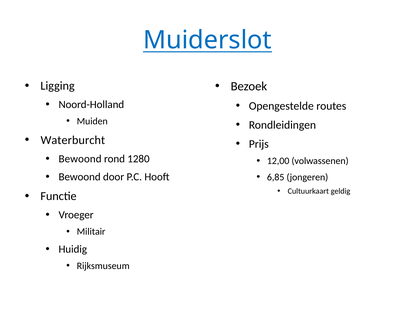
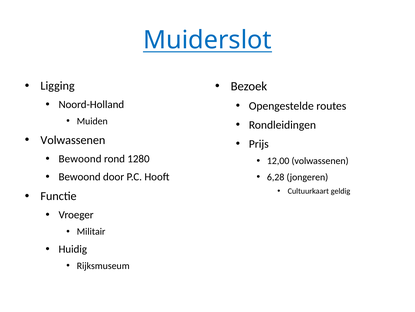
Waterburcht at (73, 140): Waterburcht -> Volwassenen
6,85: 6,85 -> 6,28
